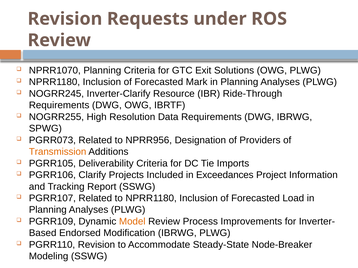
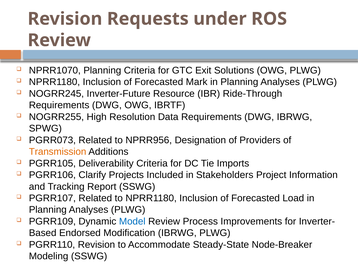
Inverter-Clarify: Inverter-Clarify -> Inverter-Future
Exceedances: Exceedances -> Stakeholders
Model colour: orange -> blue
